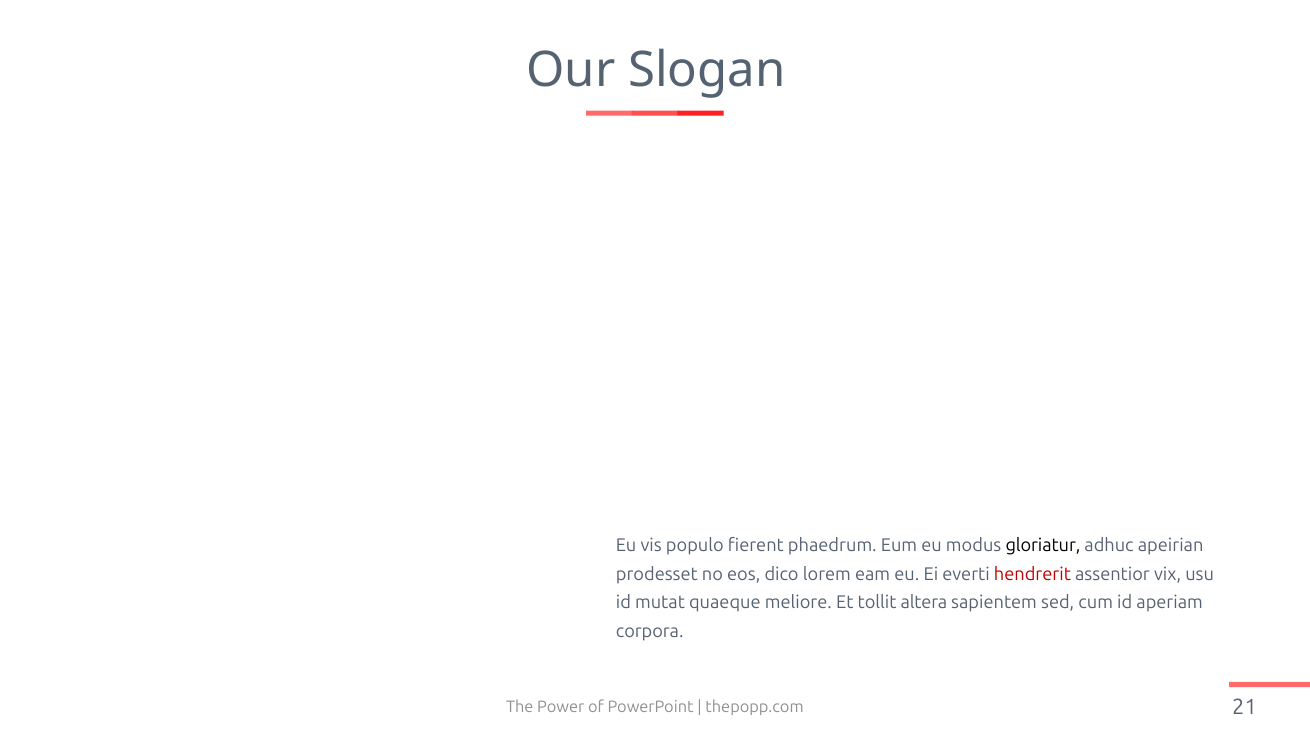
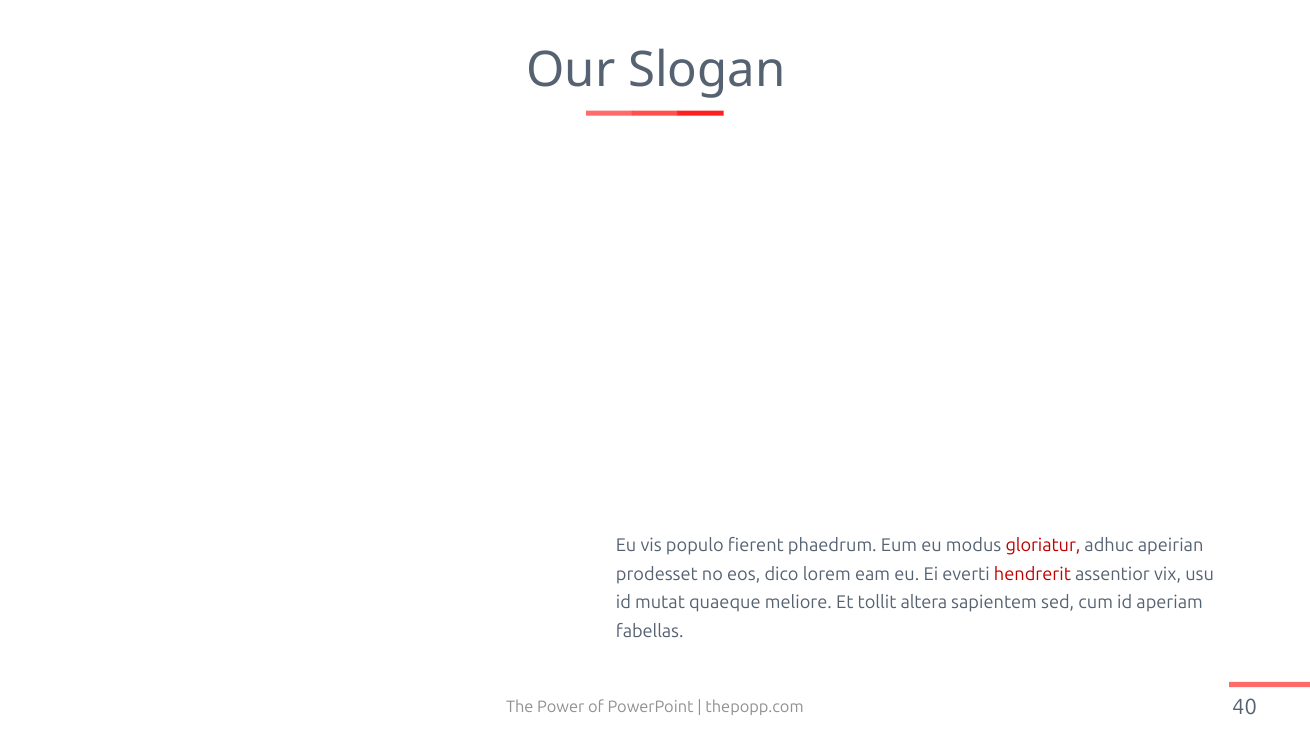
gloriatur colour: black -> red
corpora: corpora -> fabellas
21: 21 -> 40
